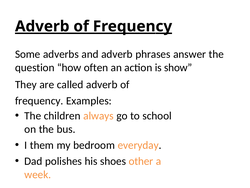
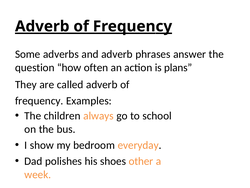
show: show -> plans
them: them -> show
